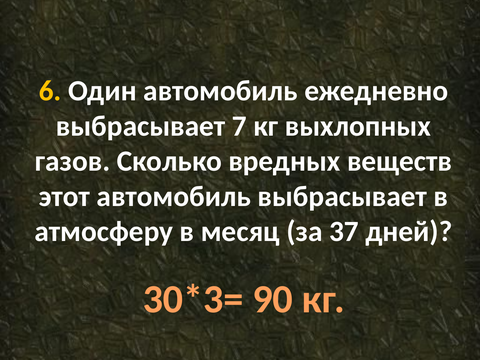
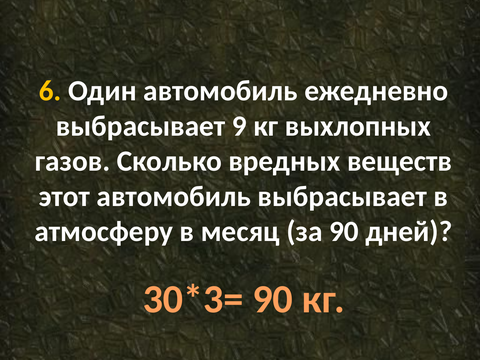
7: 7 -> 9
за 37: 37 -> 90
